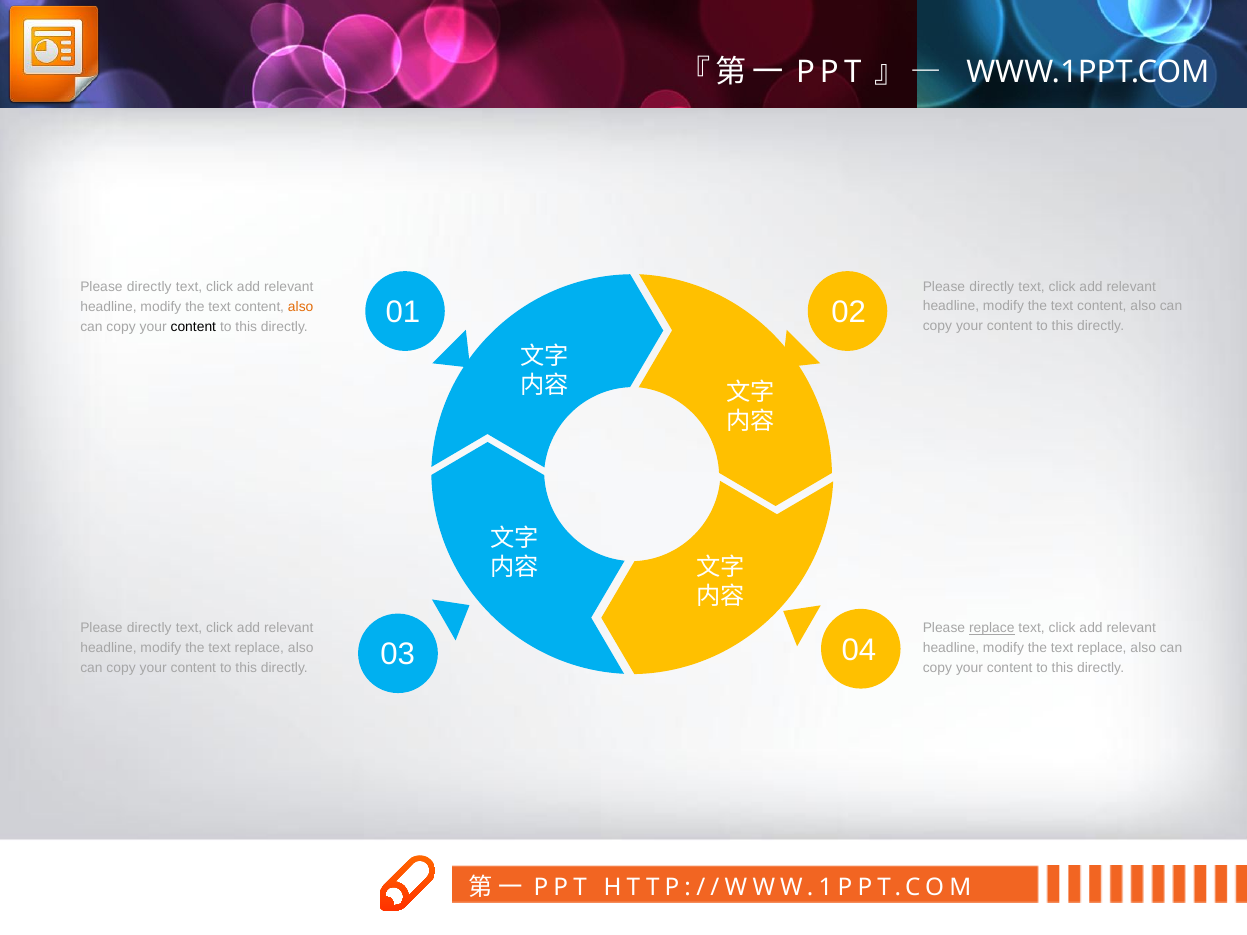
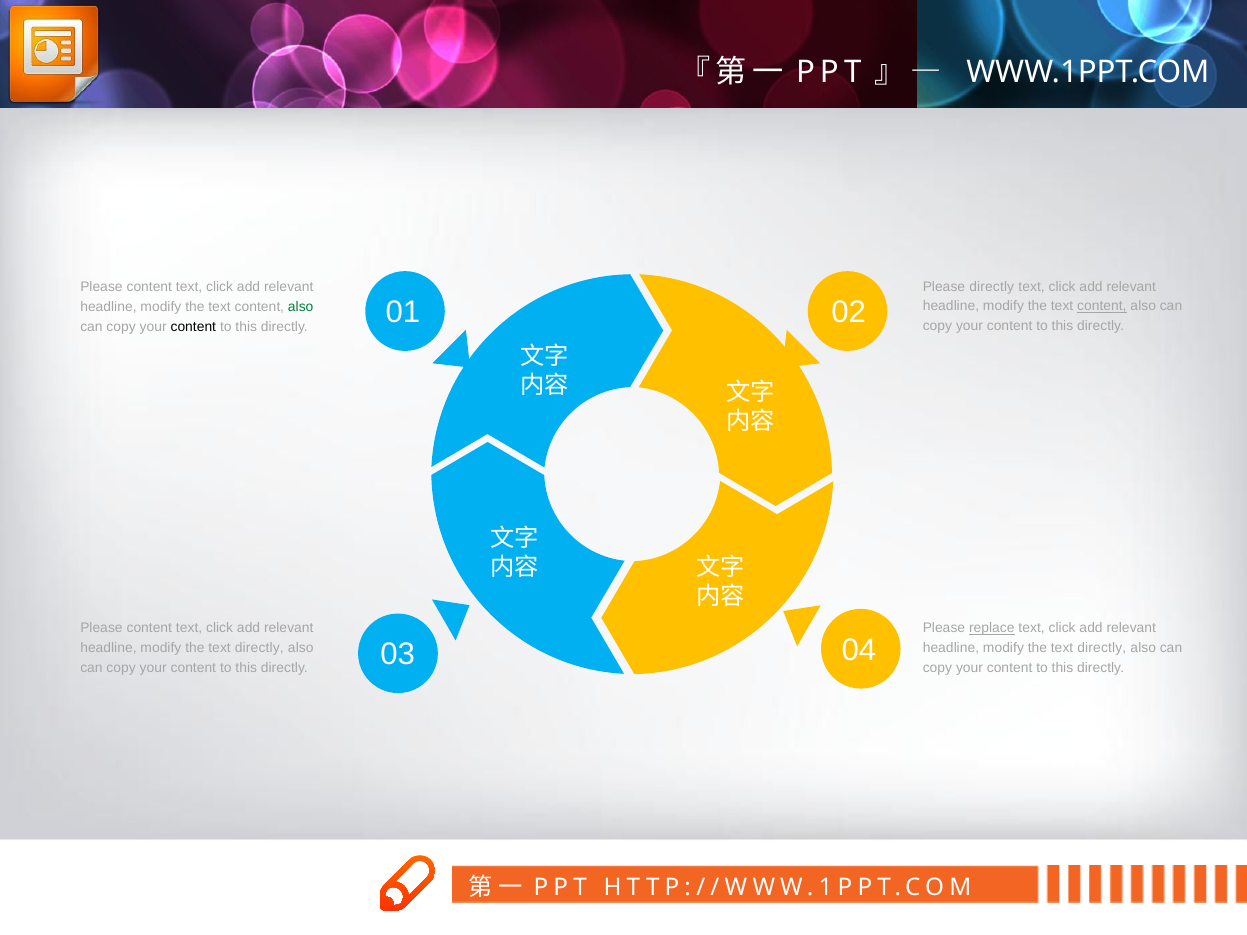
directly at (149, 287): directly -> content
content at (1102, 306) underline: none -> present
also at (301, 307) colour: orange -> green
directly at (149, 628): directly -> content
replace at (259, 648): replace -> directly
replace at (1102, 648): replace -> directly
